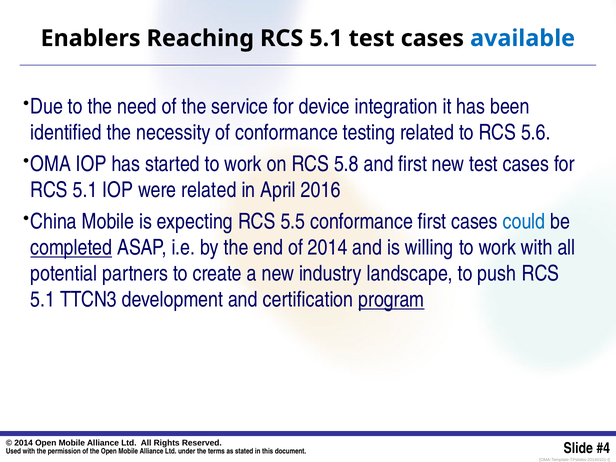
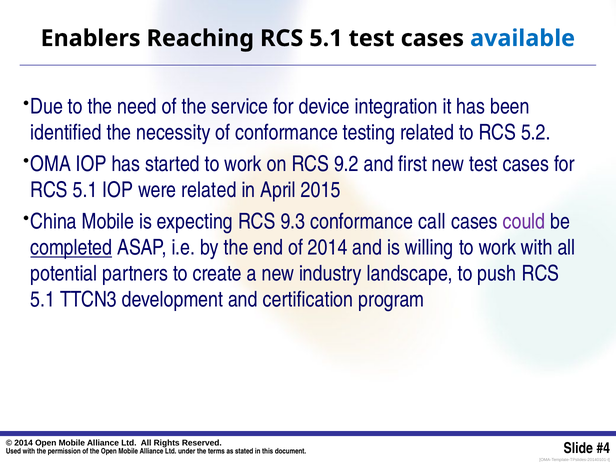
5.6: 5.6 -> 5.2
5.8: 5.8 -> 9.2
2016: 2016 -> 2015
5.5: 5.5 -> 9.3
conformance first: first -> call
could colour: blue -> purple
program underline: present -> none
